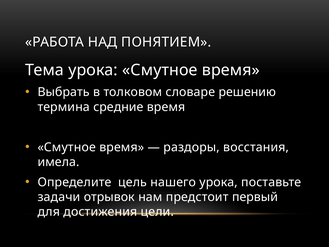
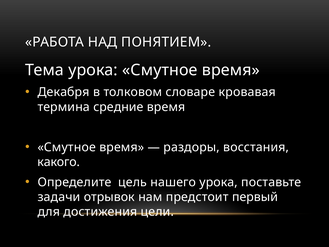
Выбрать: Выбрать -> Декабря
решению: решению -> кровавая
имела: имела -> какого
